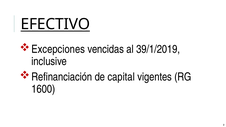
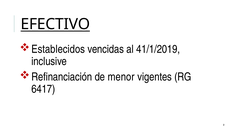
Excepciones: Excepciones -> Establecidos
39/1/2019: 39/1/2019 -> 41/1/2019
capital: capital -> menor
1600: 1600 -> 6417
